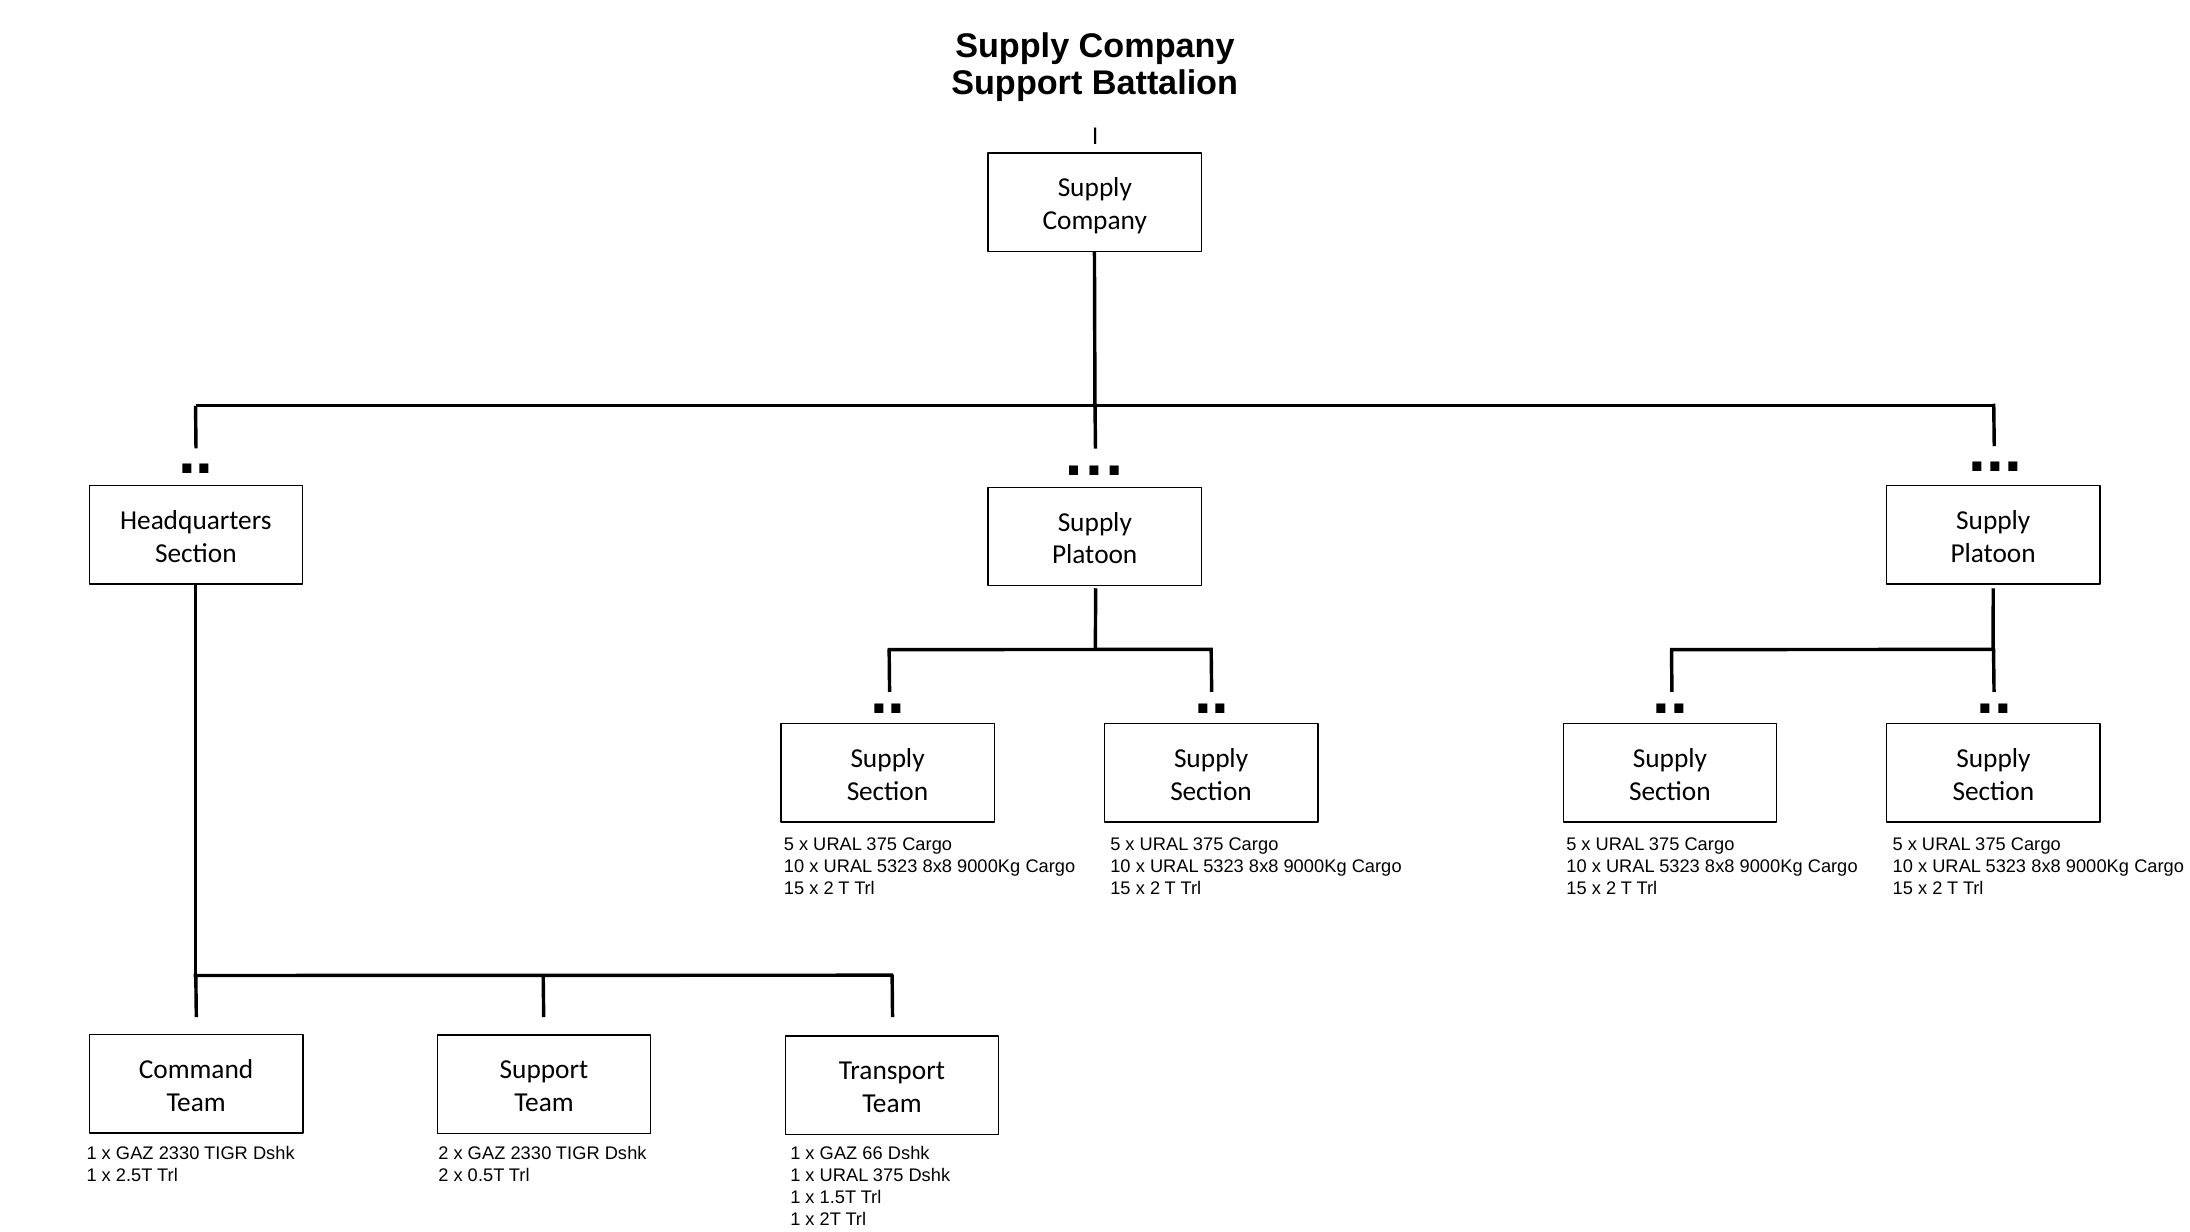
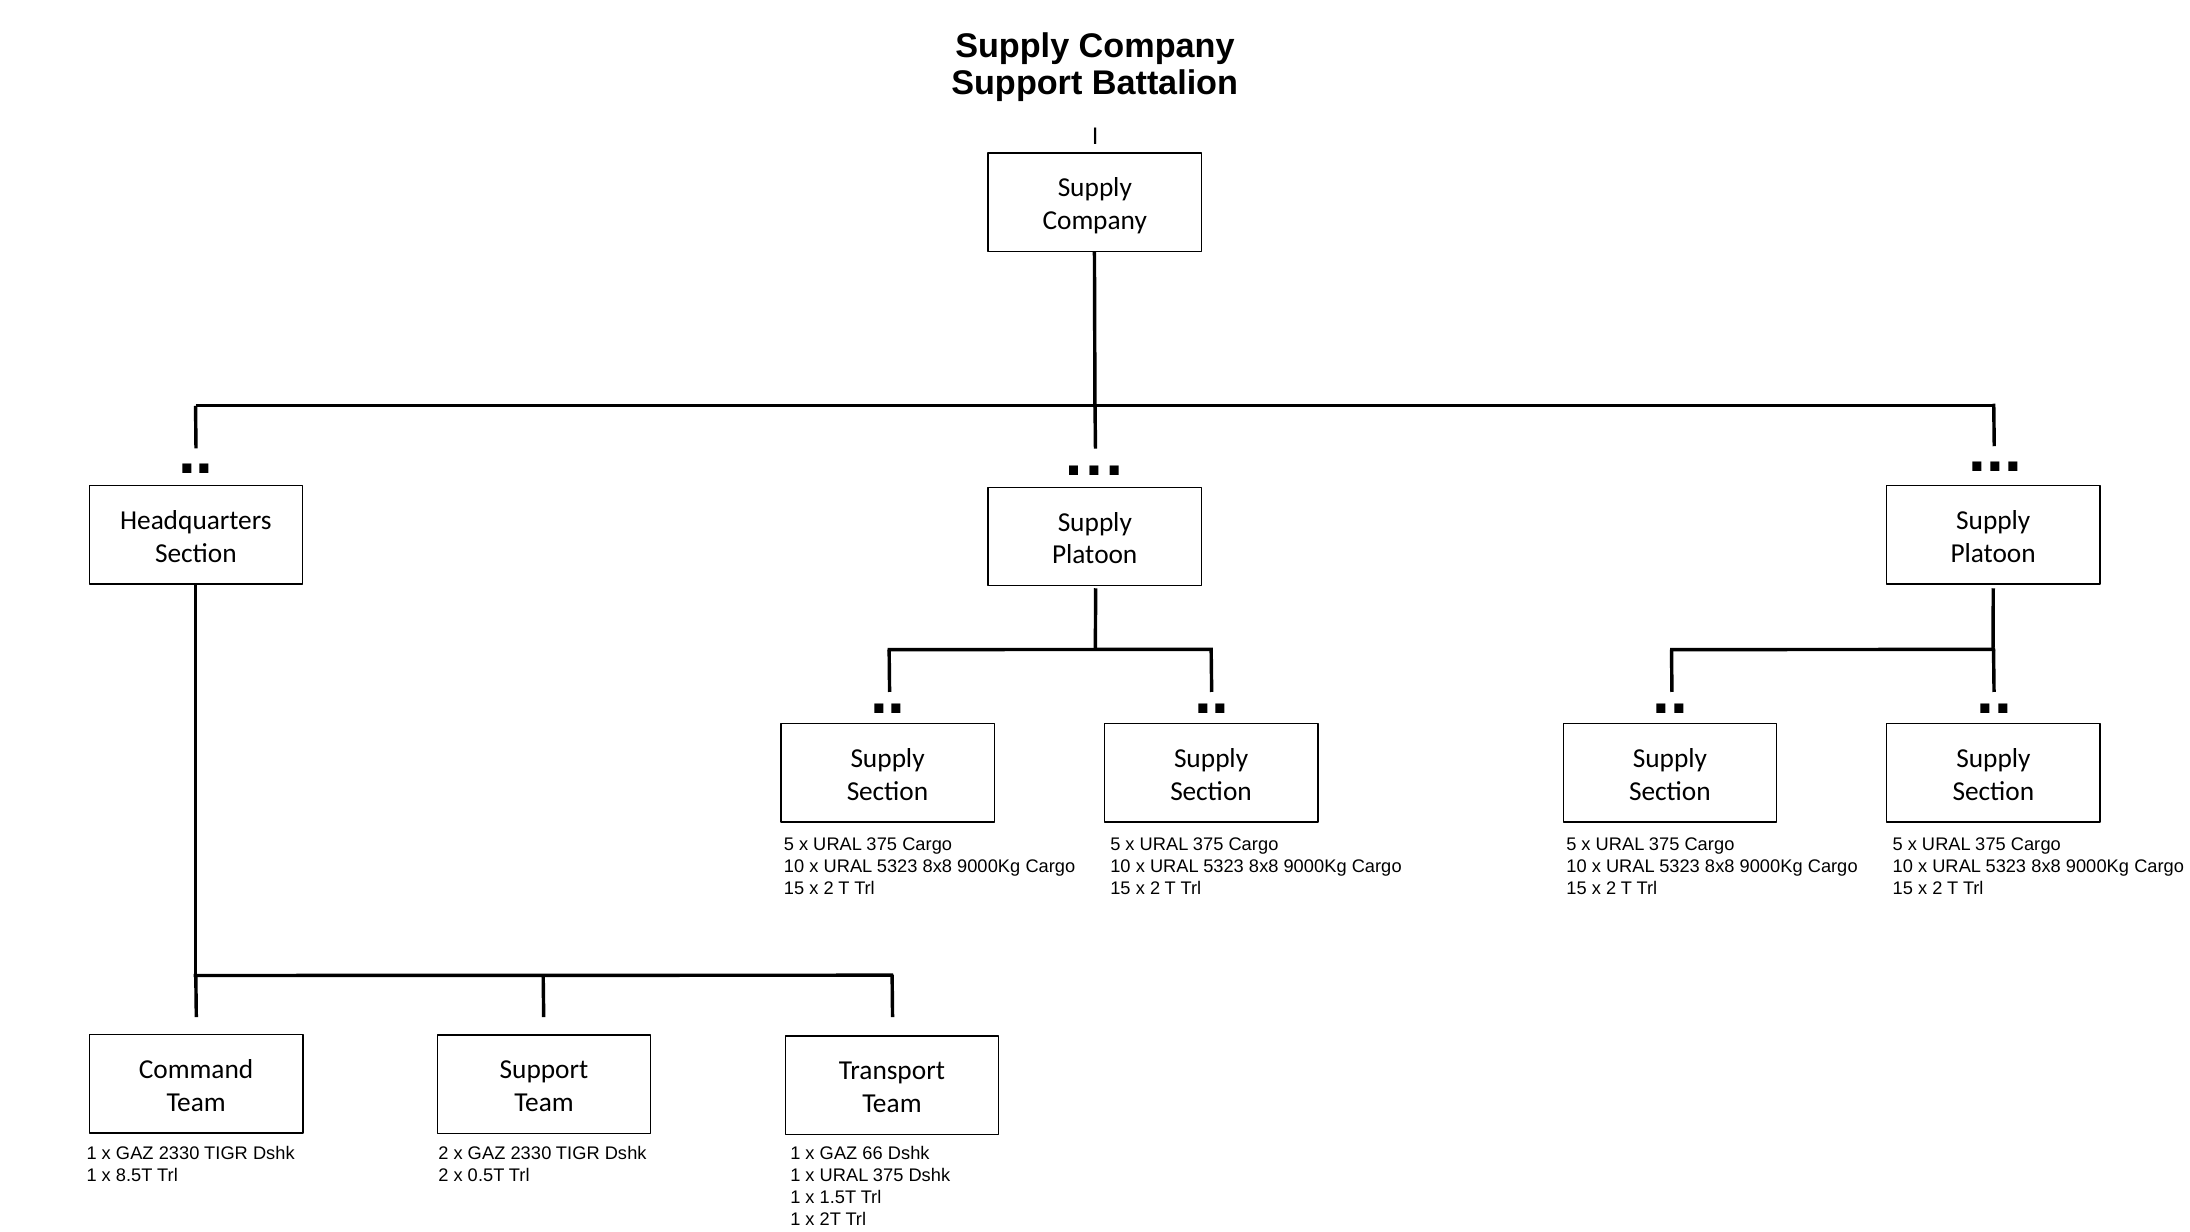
2.5T: 2.5T -> 8.5T
